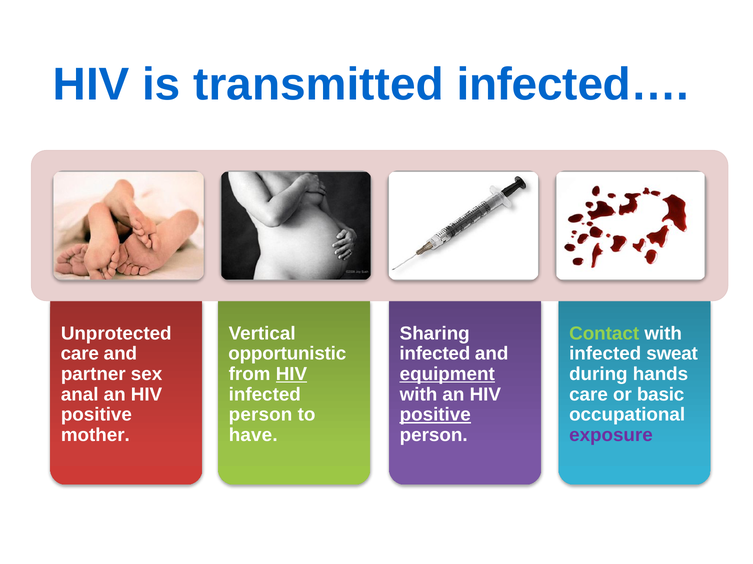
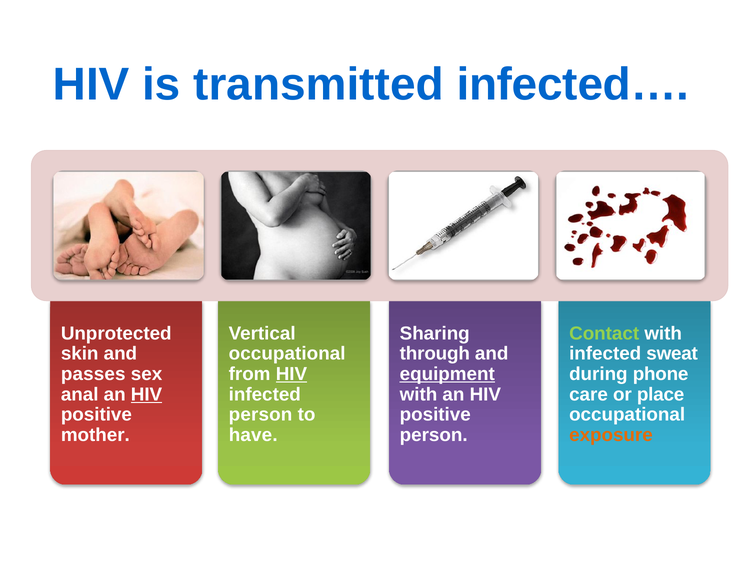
care at (80, 354): care -> skin
opportunistic at (287, 354): opportunistic -> occupational
infected at (435, 354): infected -> through
partner: partner -> passes
hands: hands -> phone
HIV at (146, 395) underline: none -> present
basic: basic -> place
positive at (435, 415) underline: present -> none
exposure colour: purple -> orange
